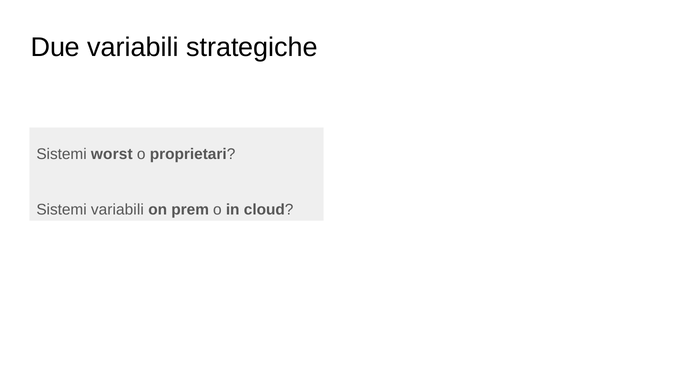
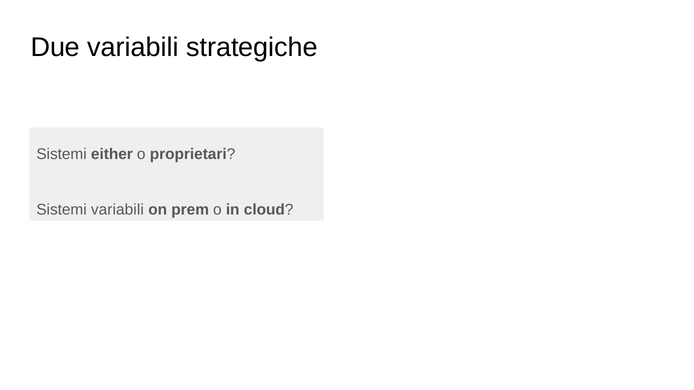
worst: worst -> either
